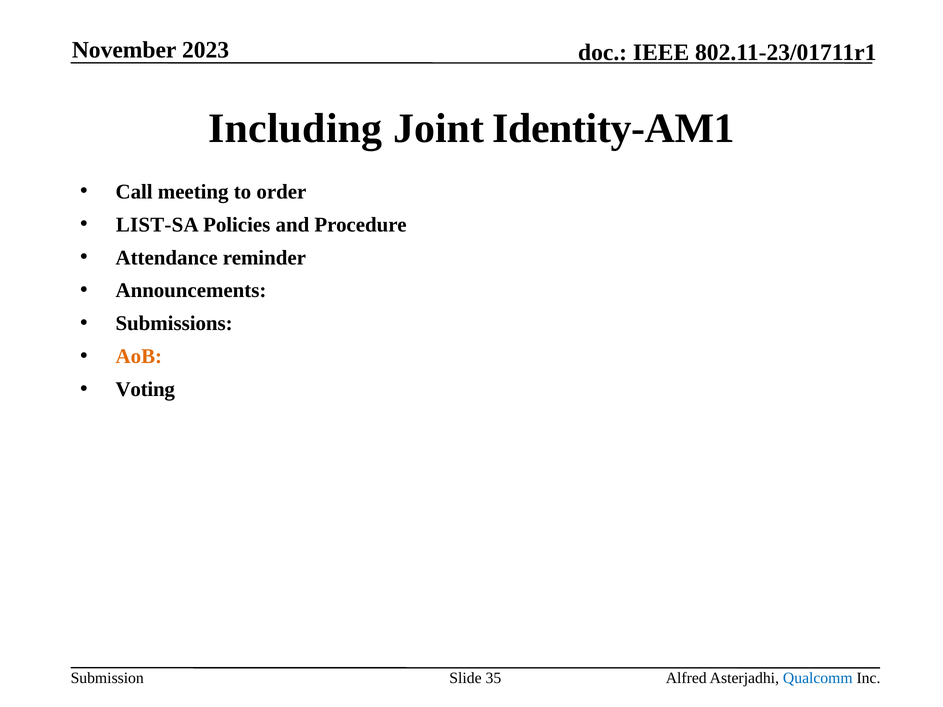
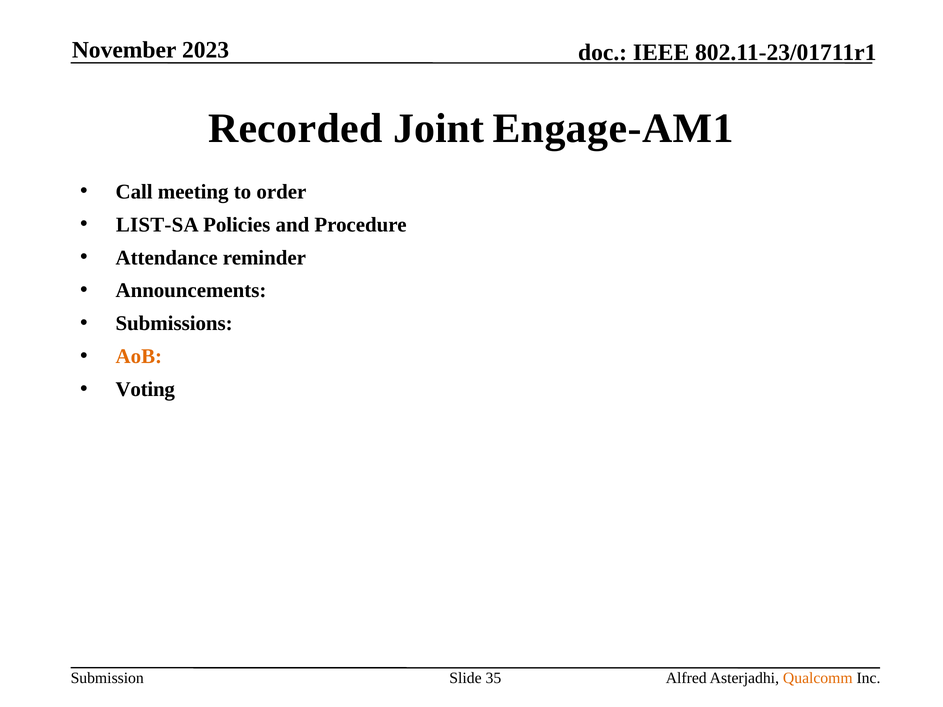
Including: Including -> Recorded
Identity-AM1: Identity-AM1 -> Engage-AM1
Qualcomm colour: blue -> orange
